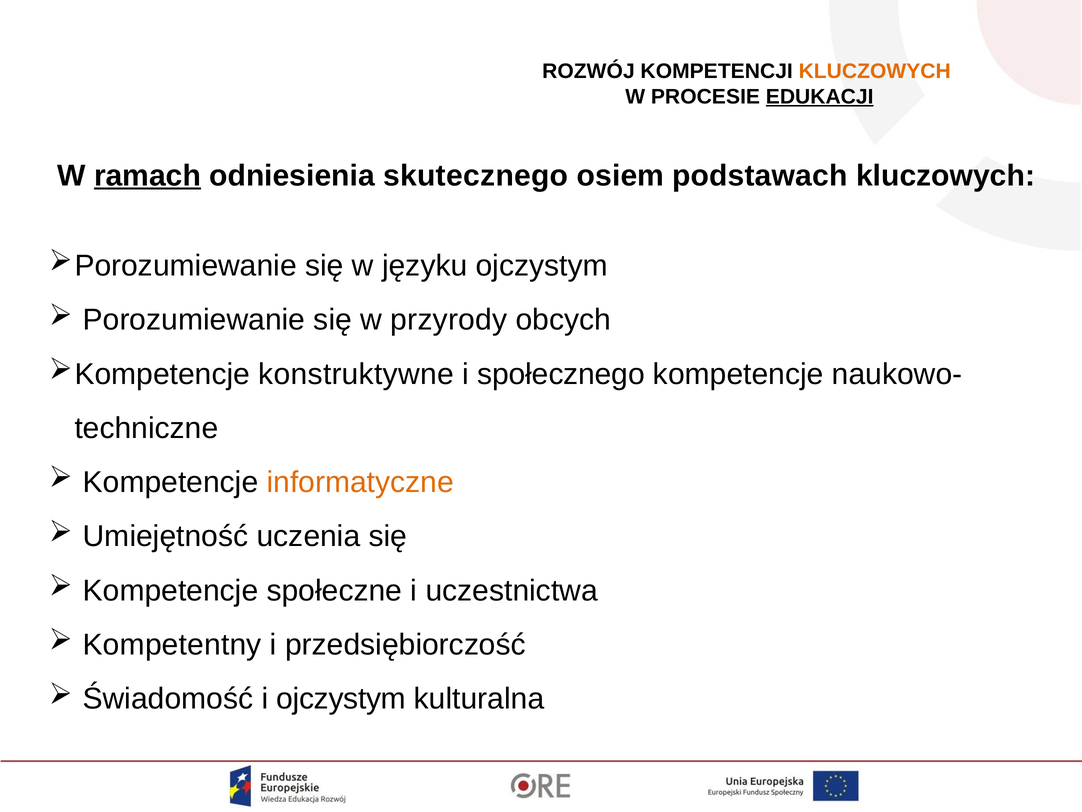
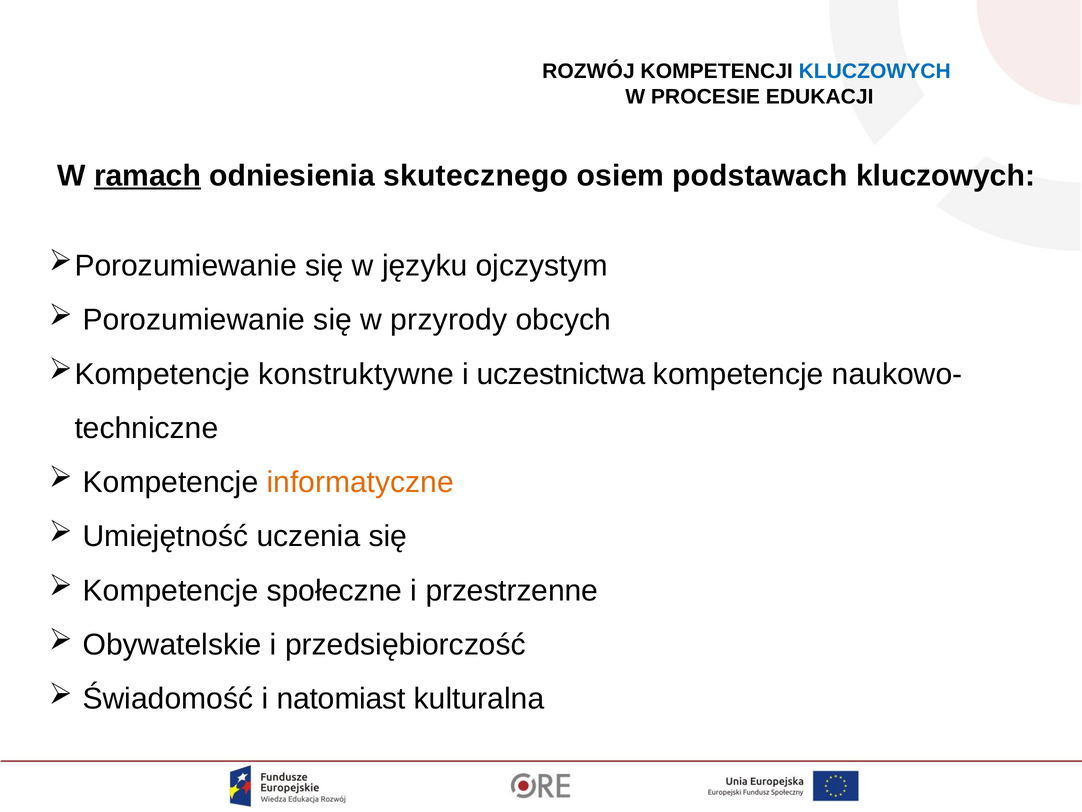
KLUCZOWYCH at (875, 71) colour: orange -> blue
EDUKACJI underline: present -> none
społecznego: społecznego -> uczestnictwa
uczestnictwa: uczestnictwa -> przestrzenne
Kompetentny: Kompetentny -> Obywatelskie
i ojczystym: ojczystym -> natomiast
